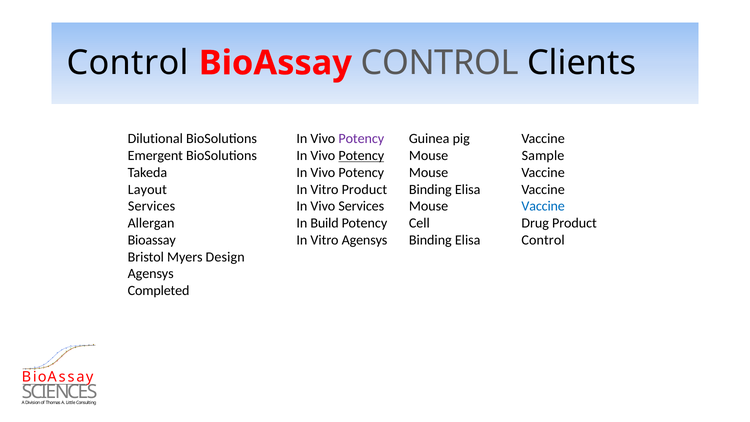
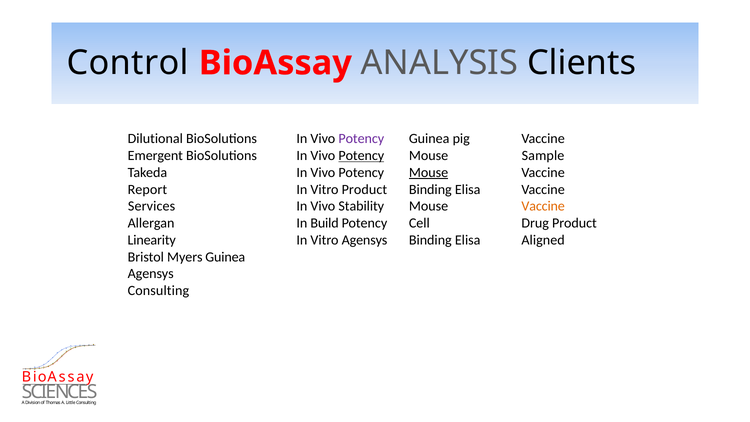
BioAssay CONTROL: CONTROL -> ANALYSIS
Mouse at (429, 172) underline: none -> present
Layout: Layout -> Report
Vivo Services: Services -> Stability
Vaccine at (543, 206) colour: blue -> orange
Bioassay at (152, 240): Bioassay -> Linearity
Elisa Control: Control -> Aligned
Myers Design: Design -> Guinea
Completed at (159, 291): Completed -> Consulting
